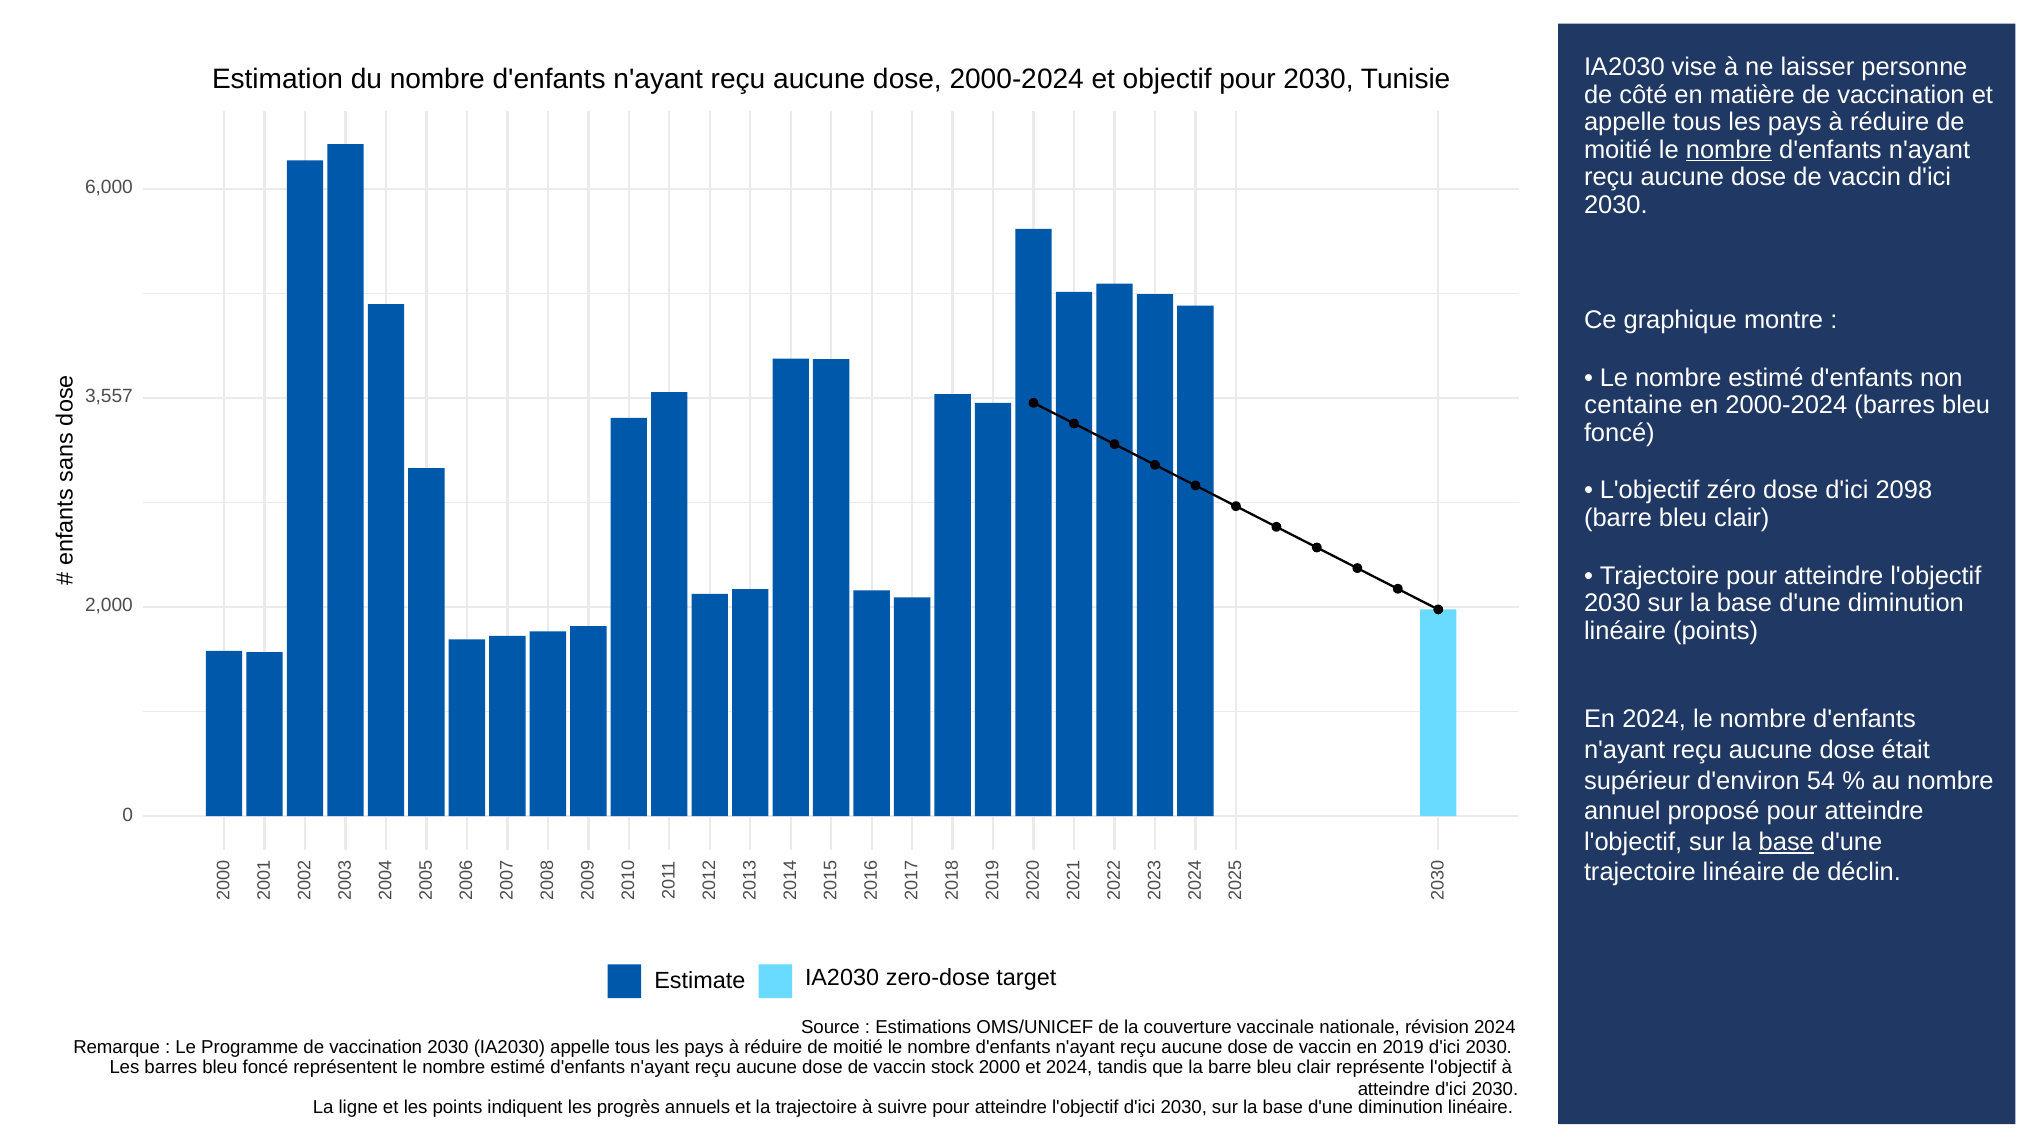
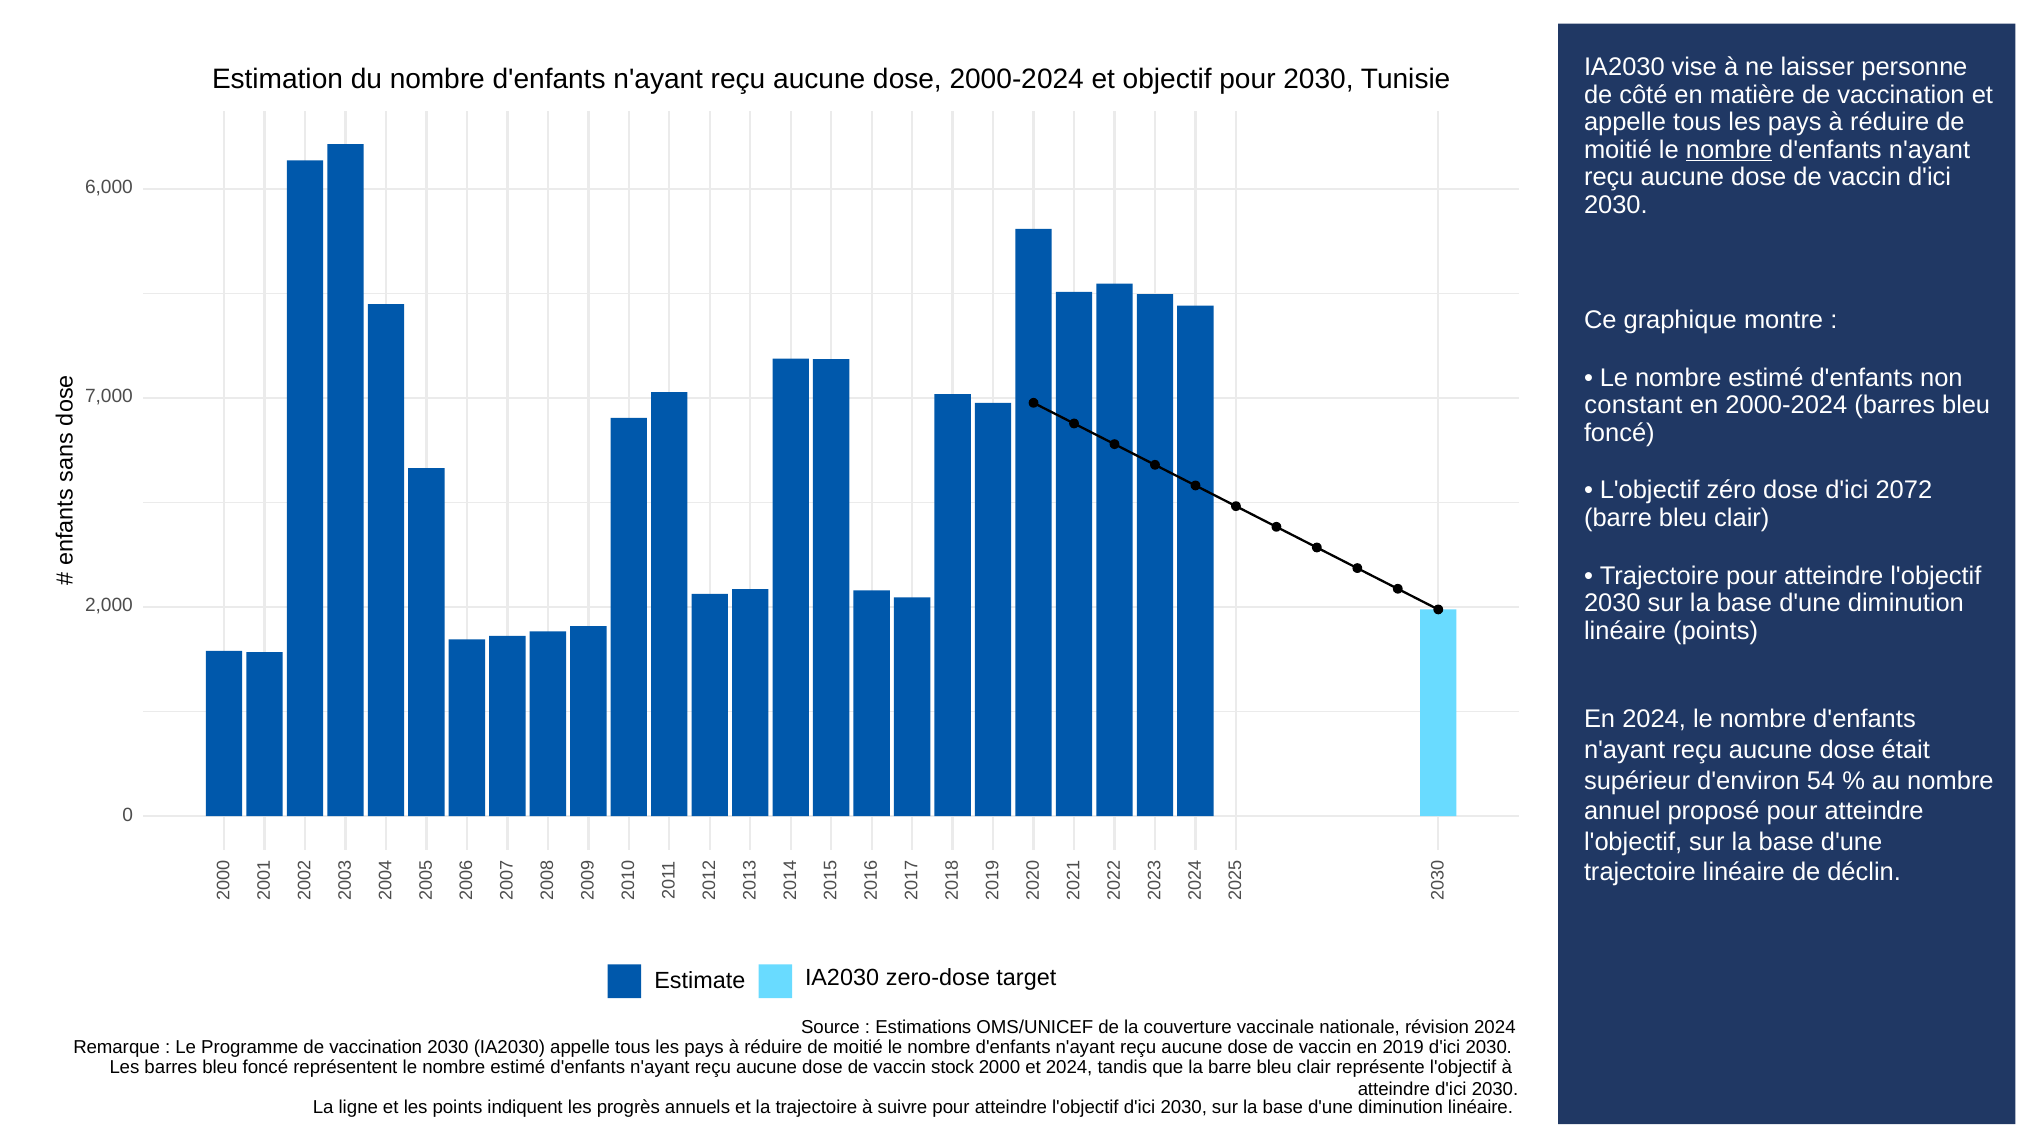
3,557: 3,557 -> 7,000
centaine: centaine -> constant
2098: 2098 -> 2072
base at (1786, 842) underline: present -> none
